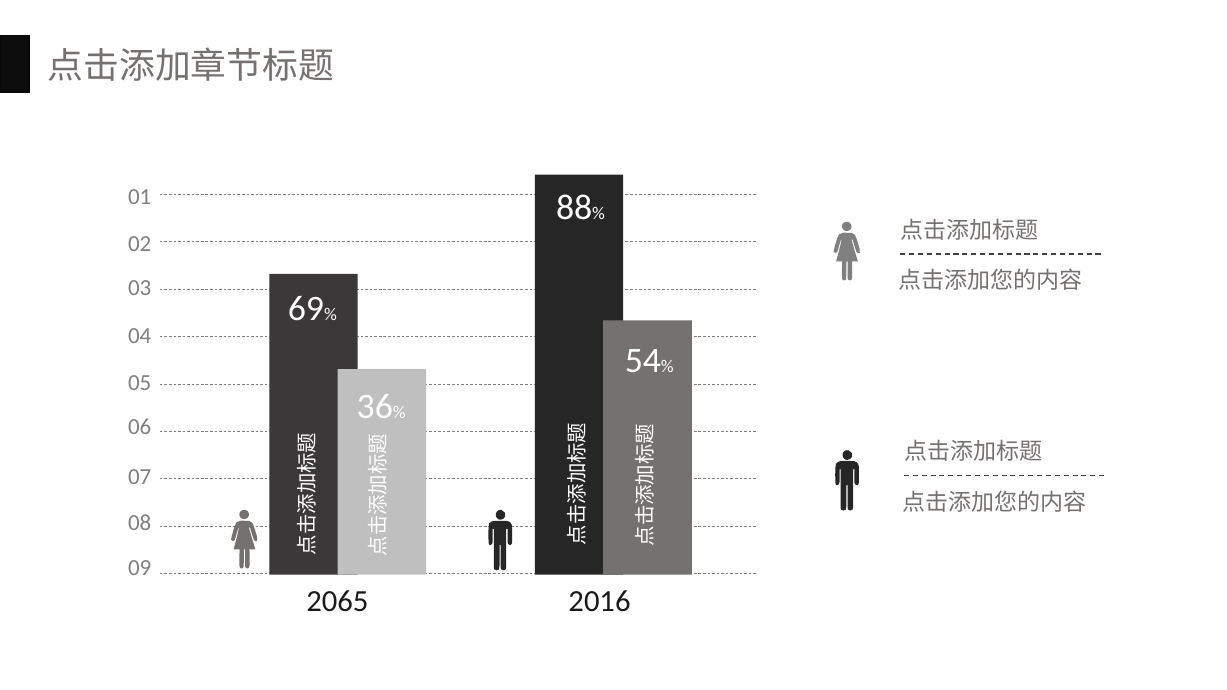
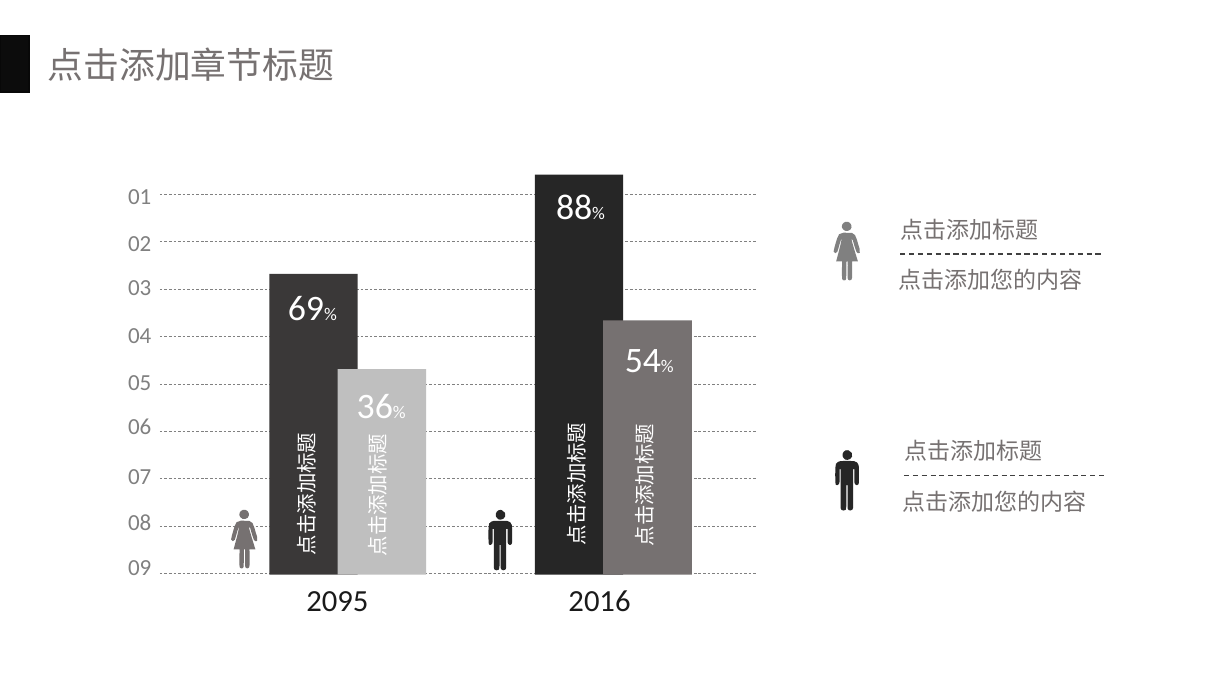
2065: 2065 -> 2095
